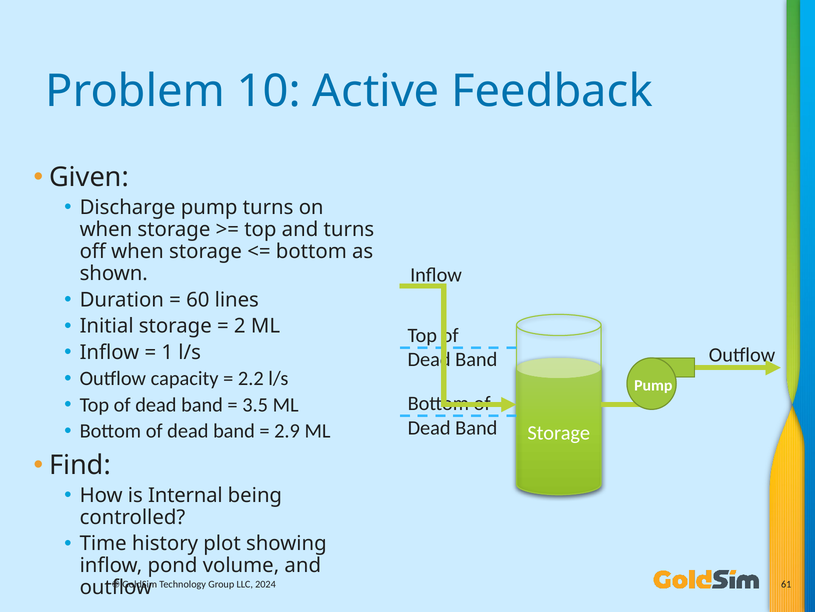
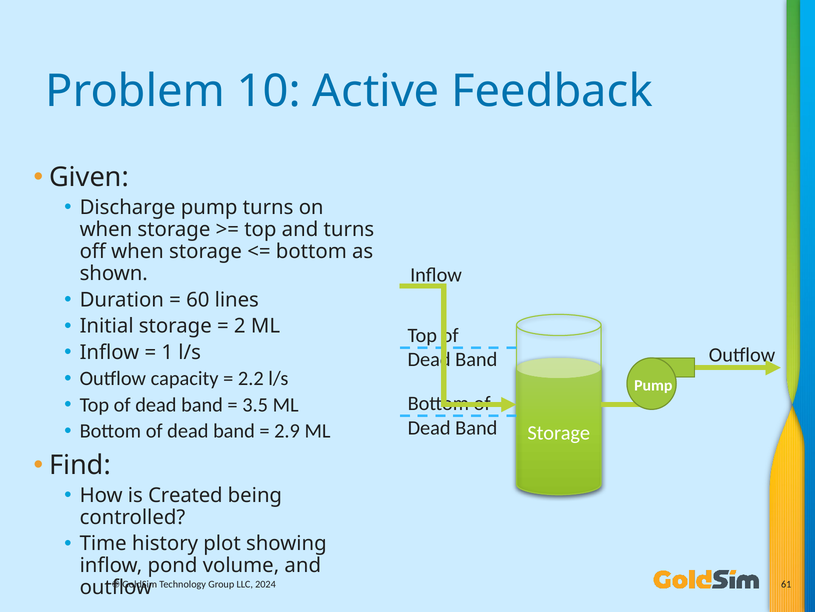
Internal: Internal -> Created
